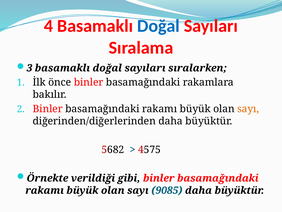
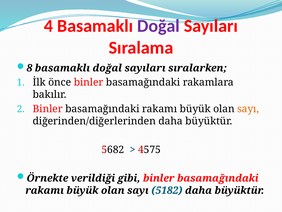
Doğal at (158, 26) colour: blue -> purple
3: 3 -> 8
9085: 9085 -> 5182
